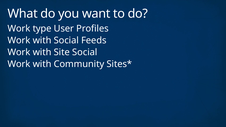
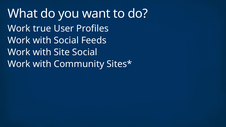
type: type -> true
